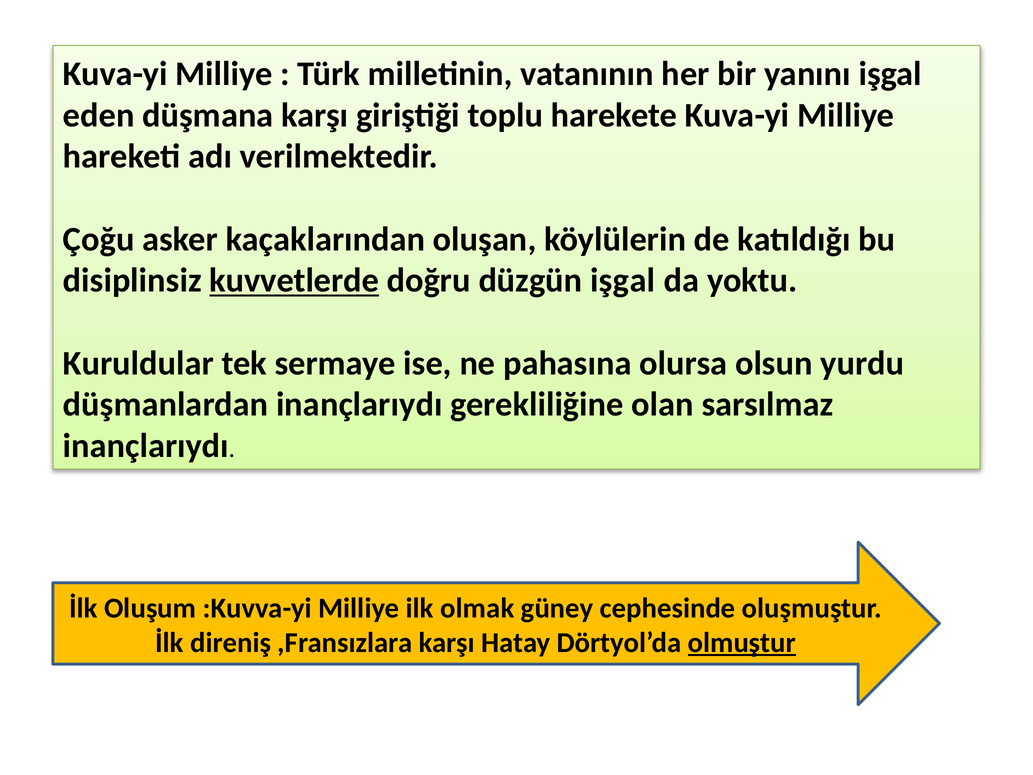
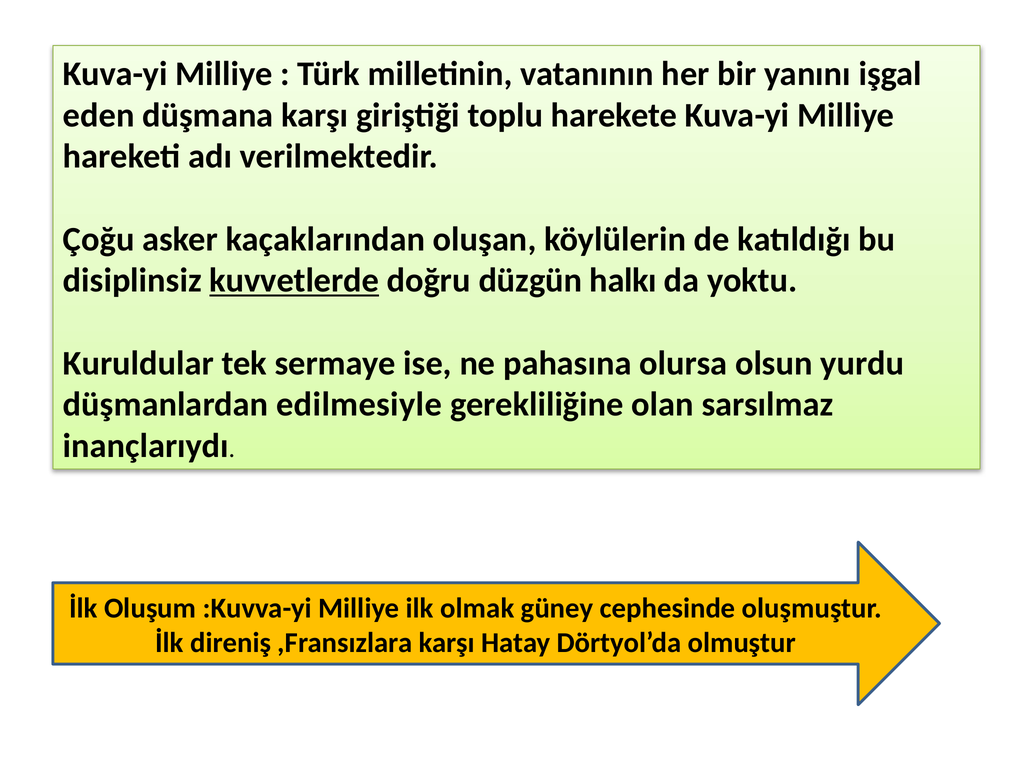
düzgün işgal: işgal -> halkı
düşmanlardan inançlarıydı: inançlarıydı -> edilmesiyle
olmuştur underline: present -> none
